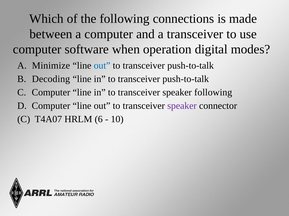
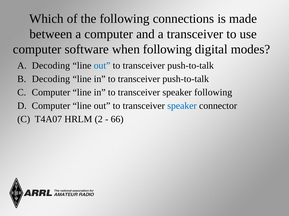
when operation: operation -> following
A Minimize: Minimize -> Decoding
speaker at (182, 106) colour: purple -> blue
6: 6 -> 2
10: 10 -> 66
